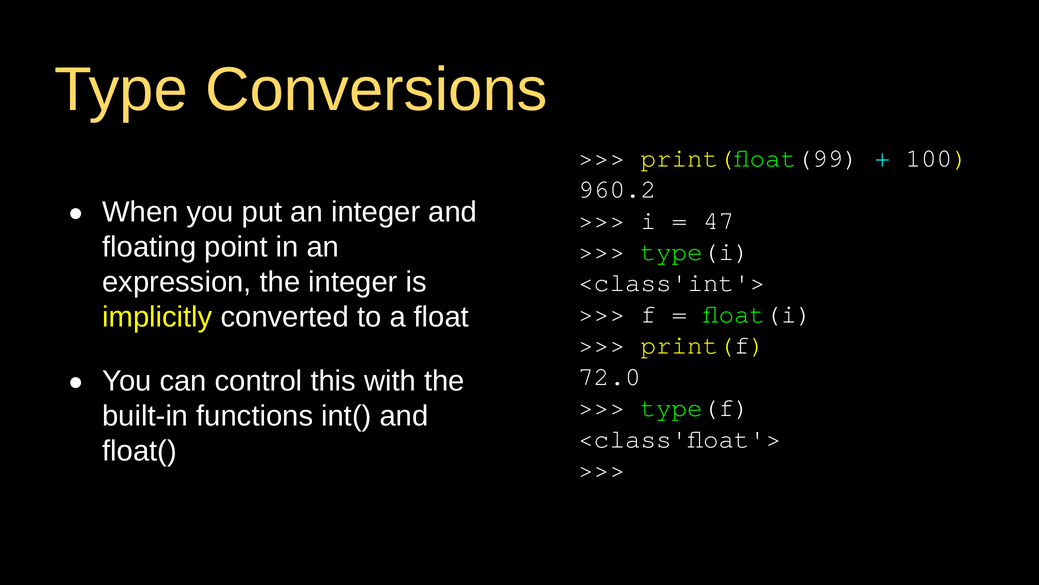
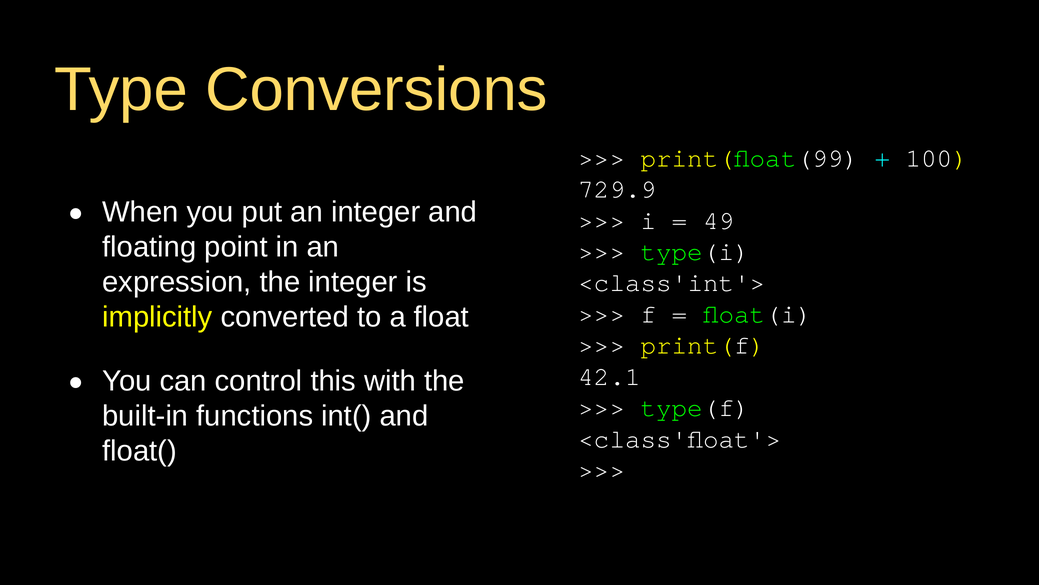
960.2: 960.2 -> 729.9
47: 47 -> 49
72.0: 72.0 -> 42.1
